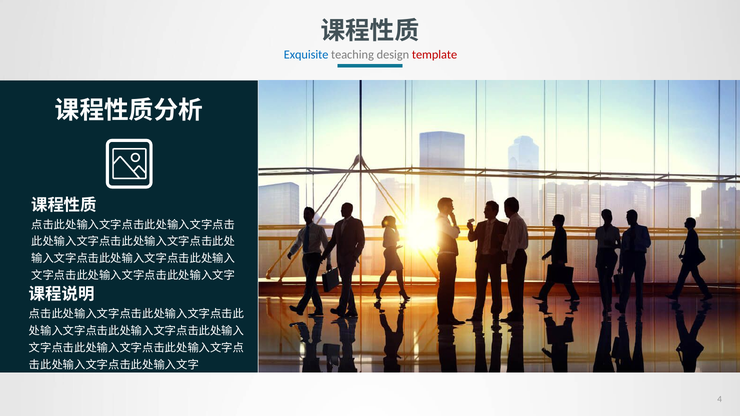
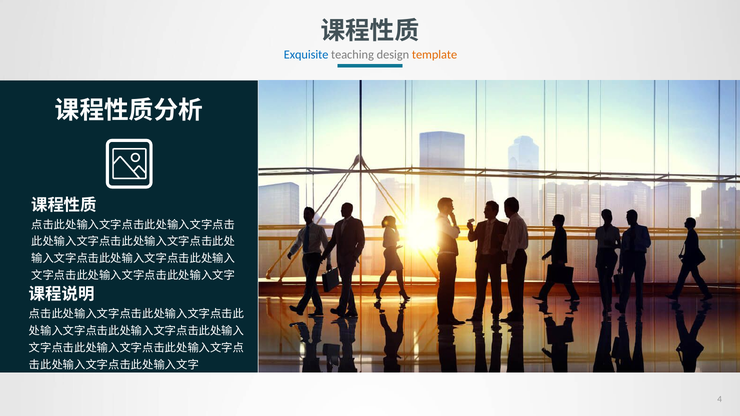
template colour: red -> orange
